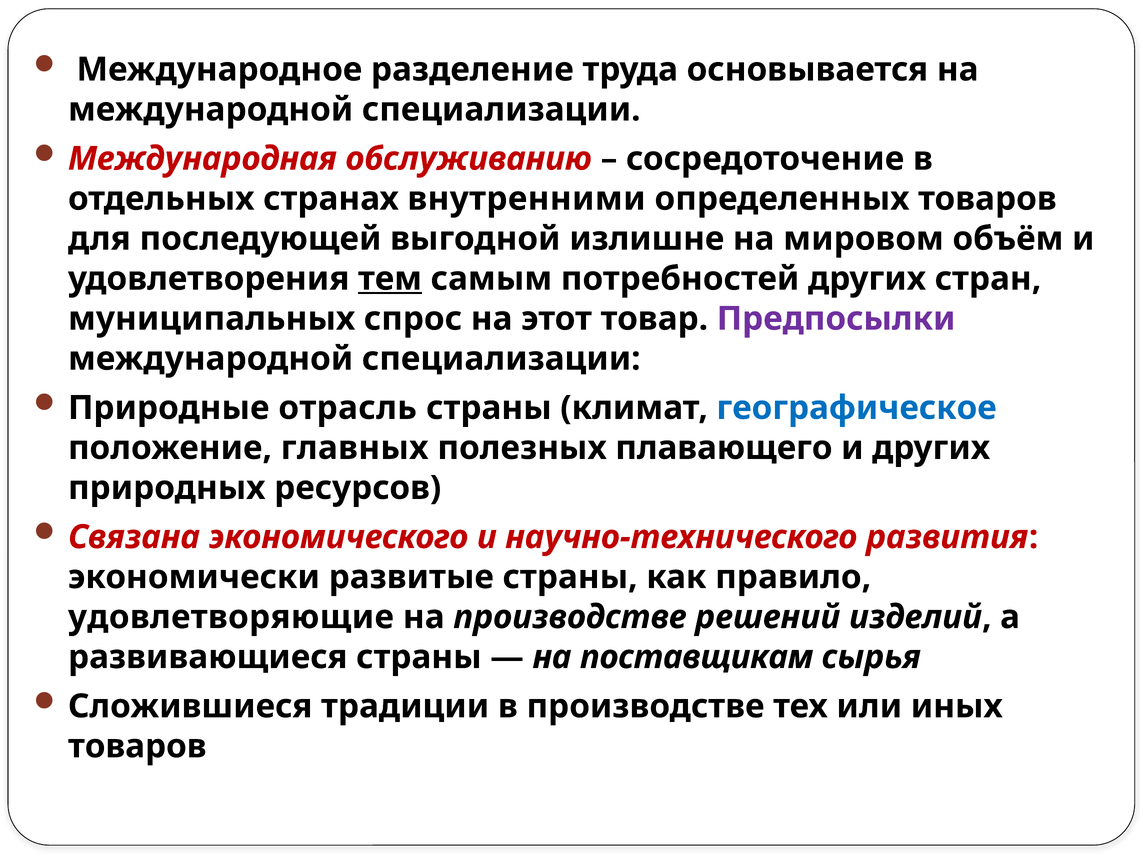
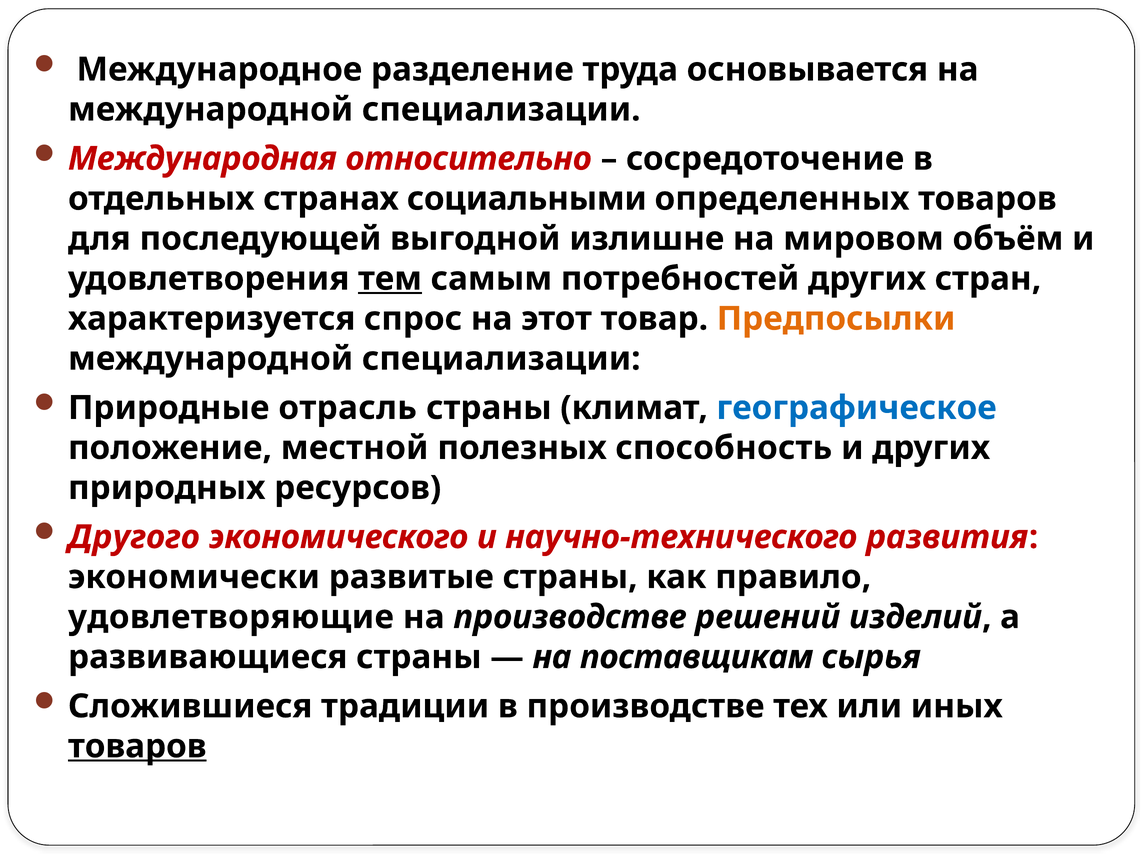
обслуживанию: обслуживанию -> относительно
внутренними: внутренними -> социальными
муниципальных: муниципальных -> характеризуется
Предпосылки colour: purple -> orange
главных: главных -> местной
плавающего: плавающего -> способность
Связана: Связана -> Другого
товаров at (137, 747) underline: none -> present
